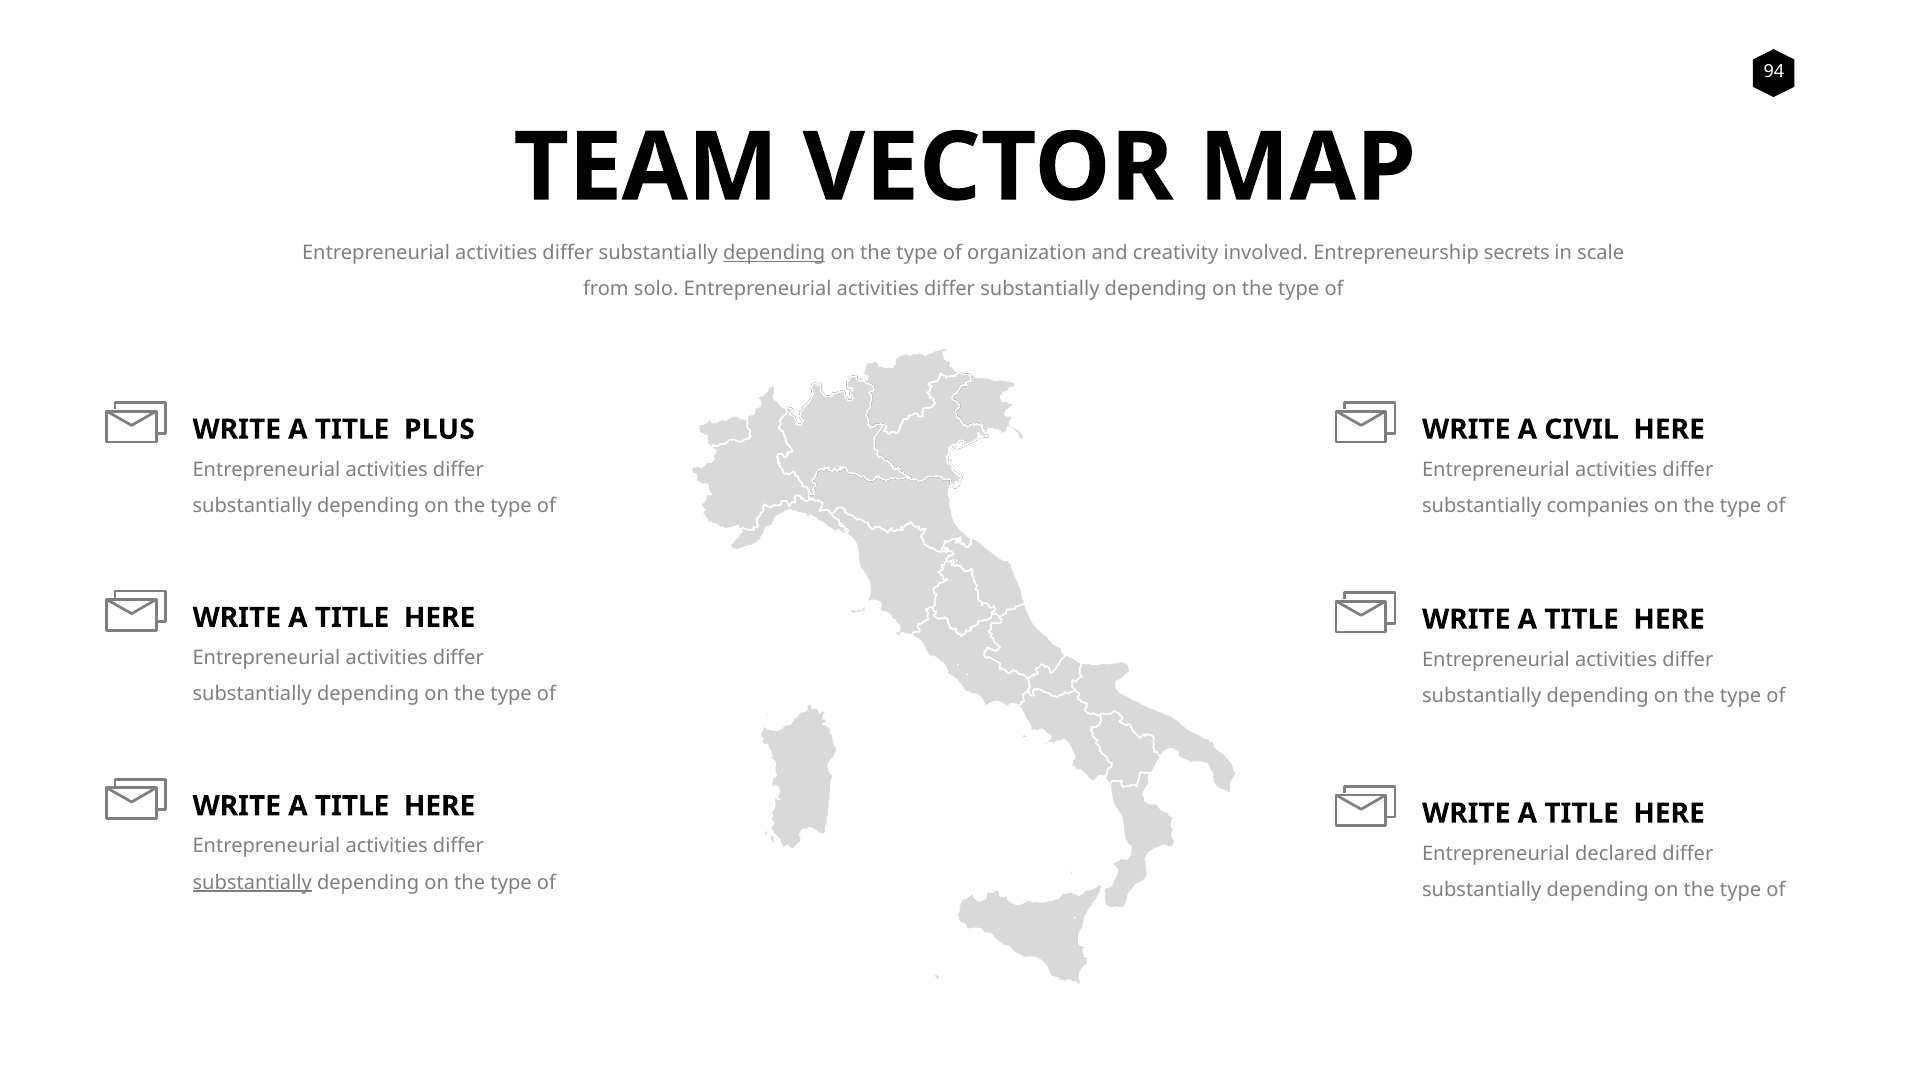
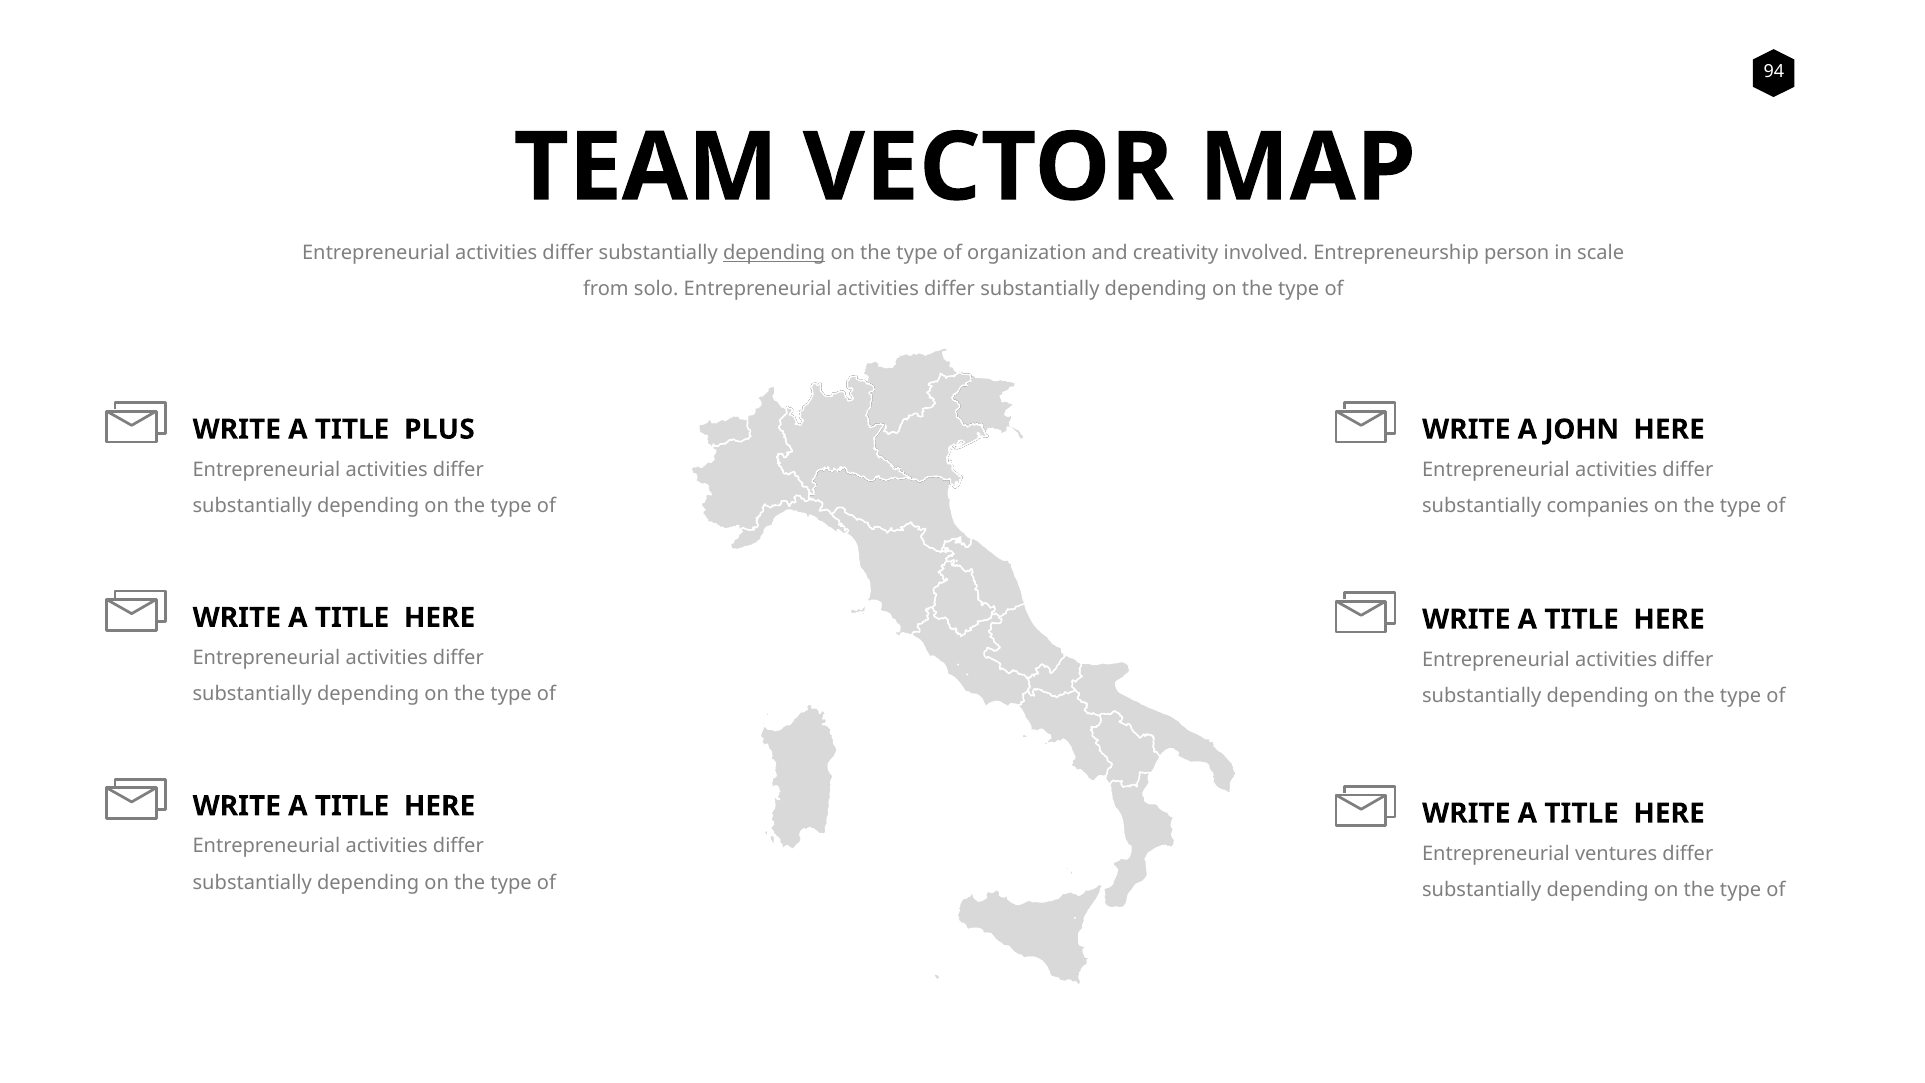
secrets: secrets -> person
CIVIL: CIVIL -> JOHN
declared: declared -> ventures
substantially at (252, 883) underline: present -> none
